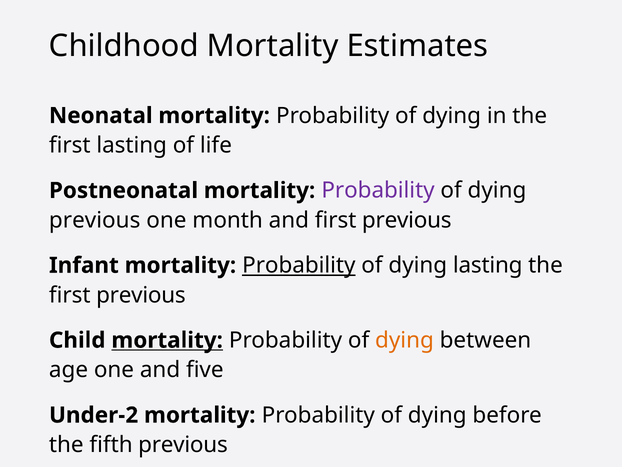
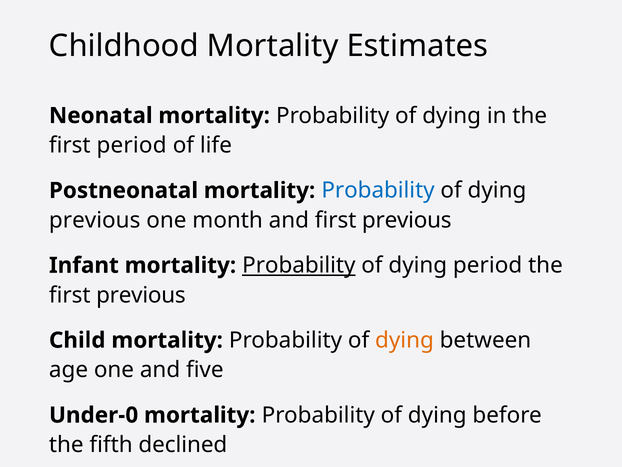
first lasting: lasting -> period
Probability at (378, 190) colour: purple -> blue
dying lasting: lasting -> period
mortality at (167, 340) underline: present -> none
Under-2: Under-2 -> Under-0
fifth previous: previous -> declined
